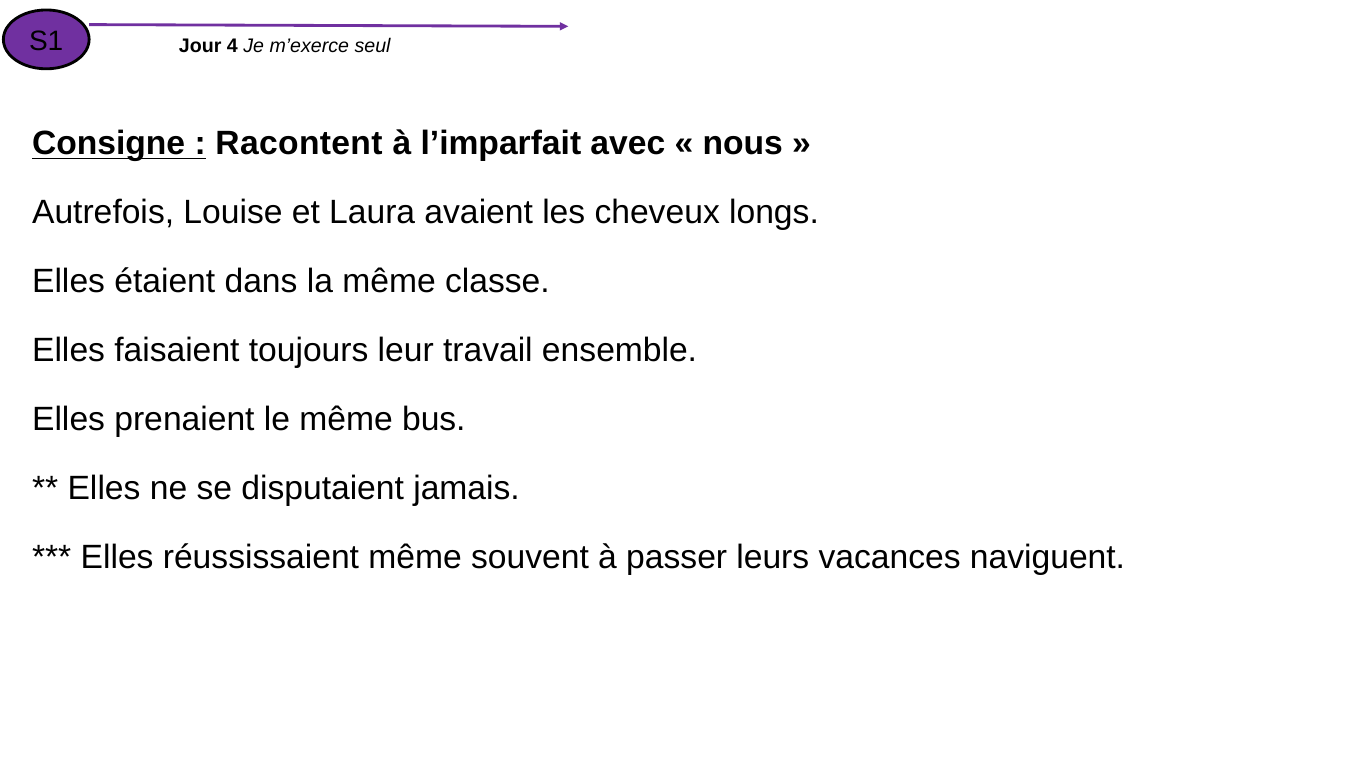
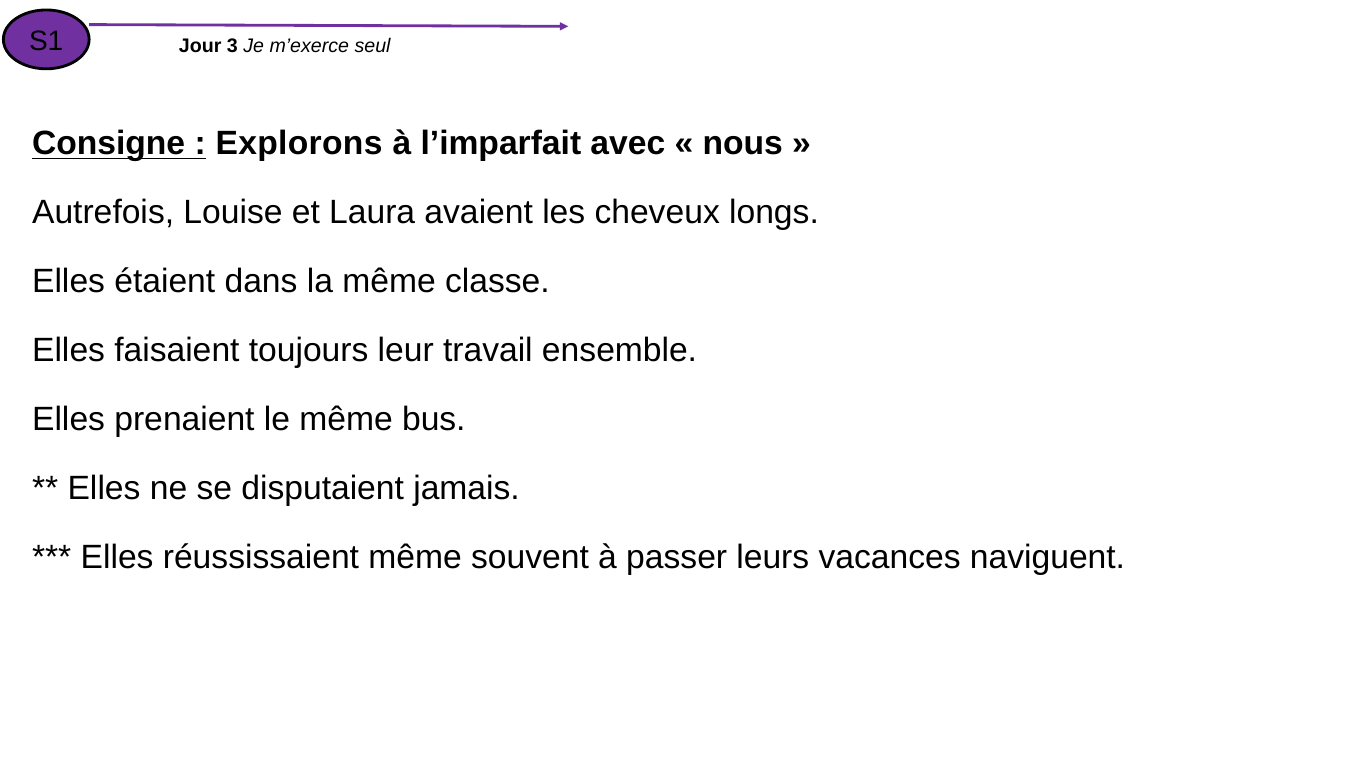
4: 4 -> 3
Racontent: Racontent -> Explorons
